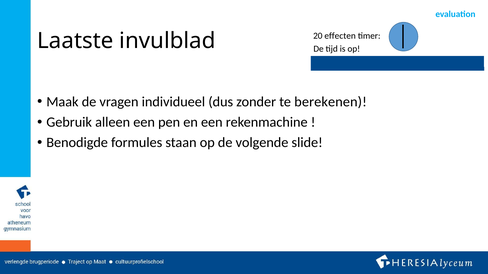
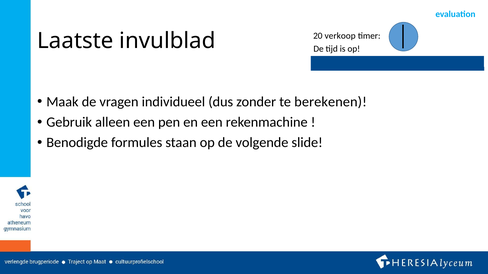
effecten: effecten -> verkoop
